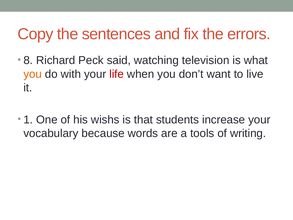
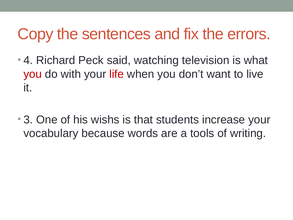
8: 8 -> 4
you at (33, 74) colour: orange -> red
1: 1 -> 3
